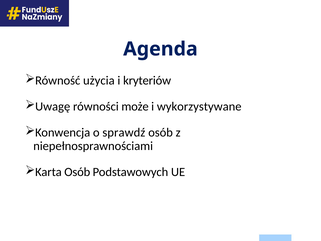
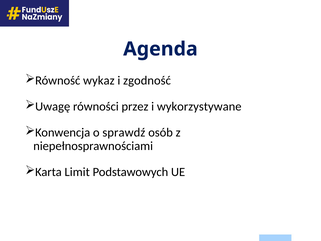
użycia: użycia -> wykaz
kryteriów: kryteriów -> zgodność
może: może -> przez
Karta Osób: Osób -> Limit
